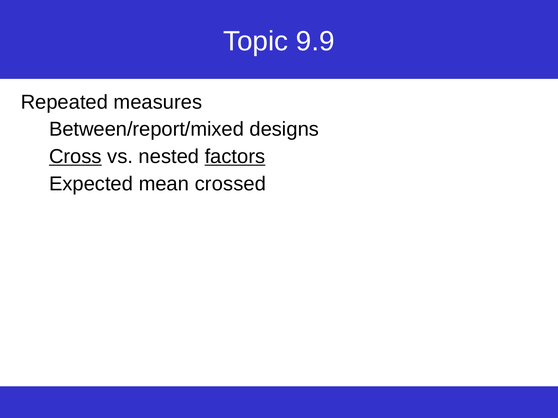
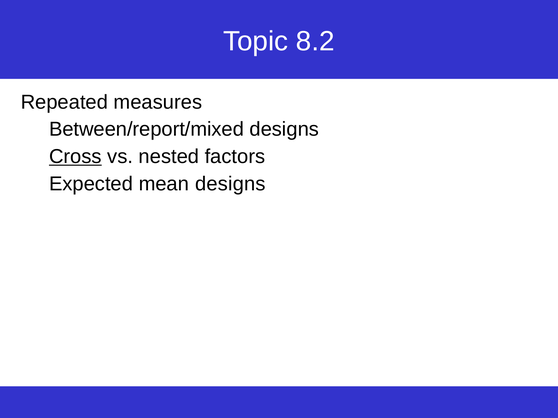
9.9: 9.9 -> 8.2
factors underline: present -> none
mean crossed: crossed -> designs
